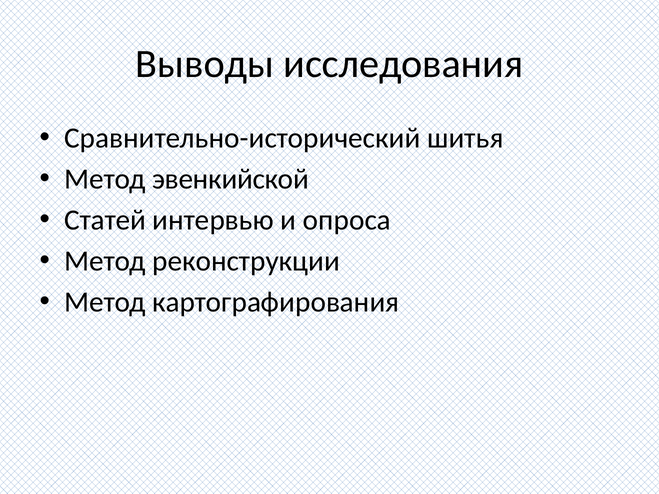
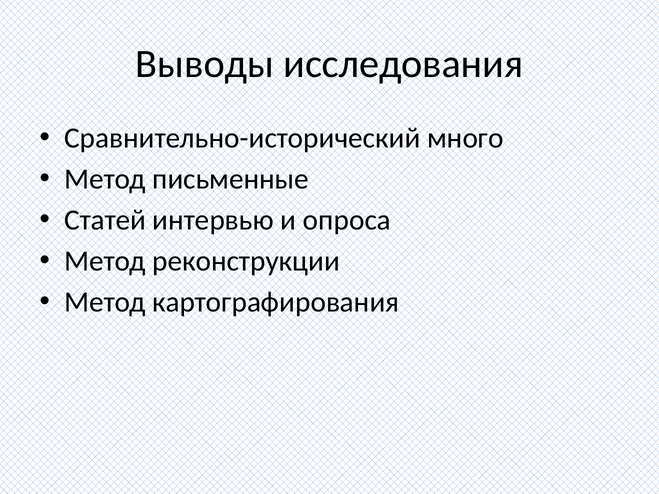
шитья: шитья -> много
эвенкийской: эвенкийской -> письменные
